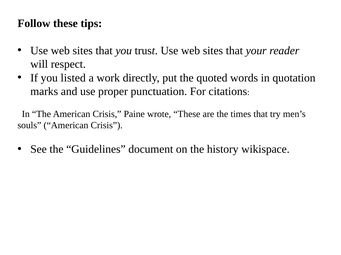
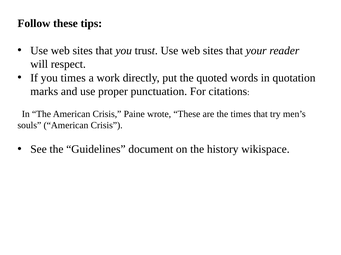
you listed: listed -> times
